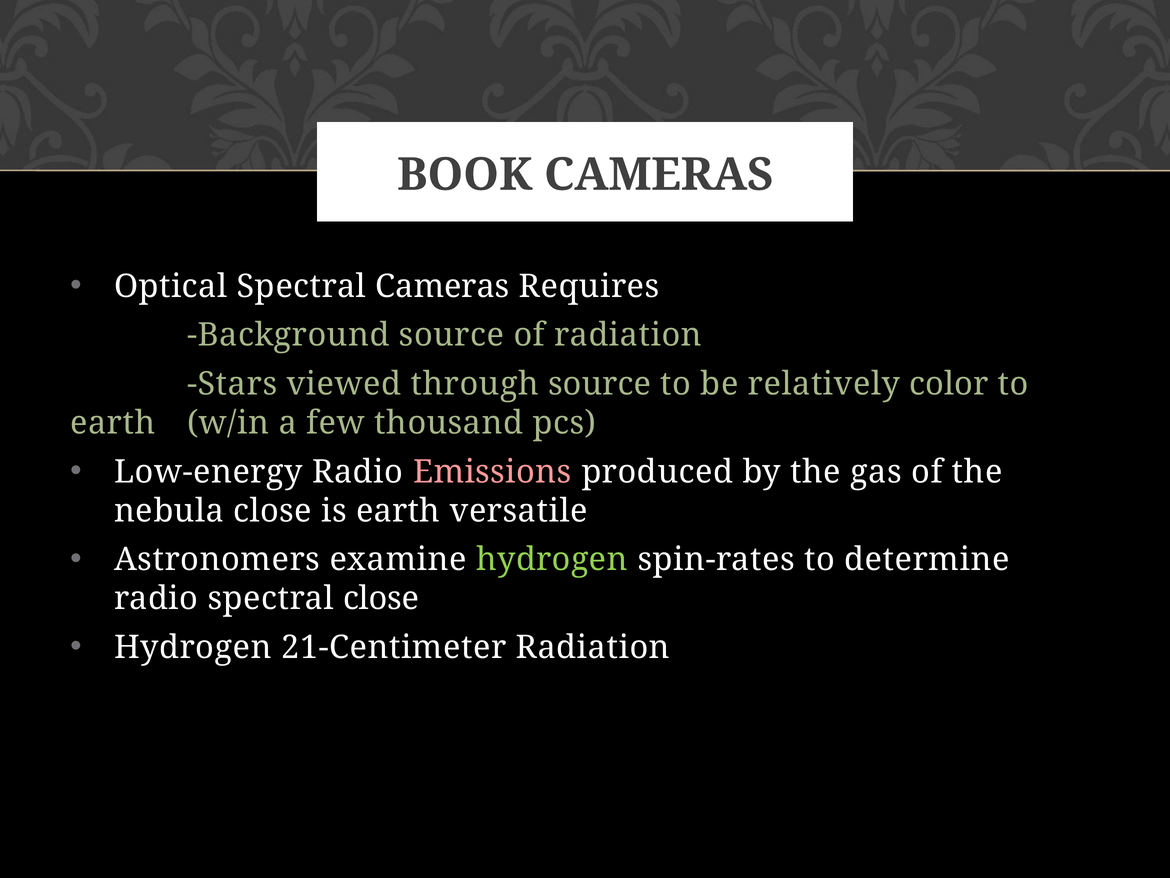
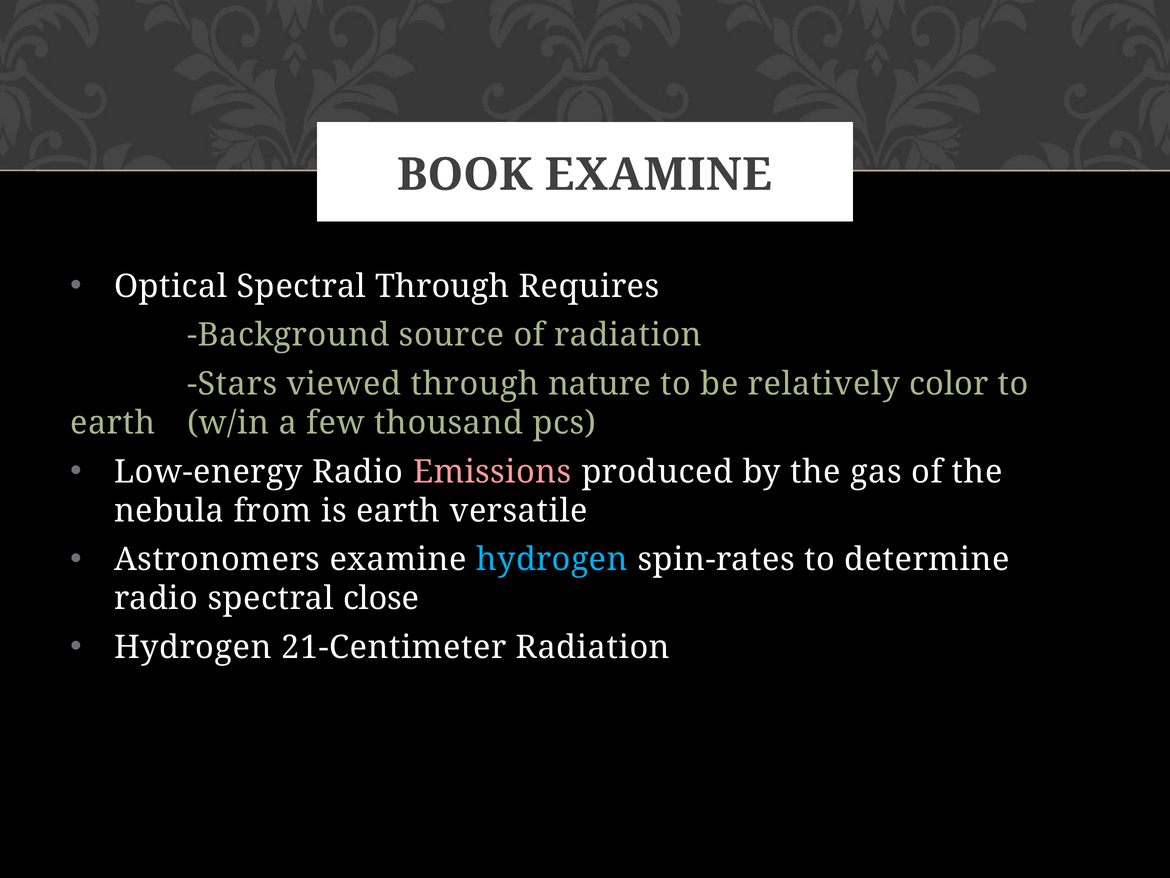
BOOK CAMERAS: CAMERAS -> EXAMINE
Spectral Cameras: Cameras -> Through
through source: source -> nature
nebula close: close -> from
hydrogen at (552, 559) colour: light green -> light blue
